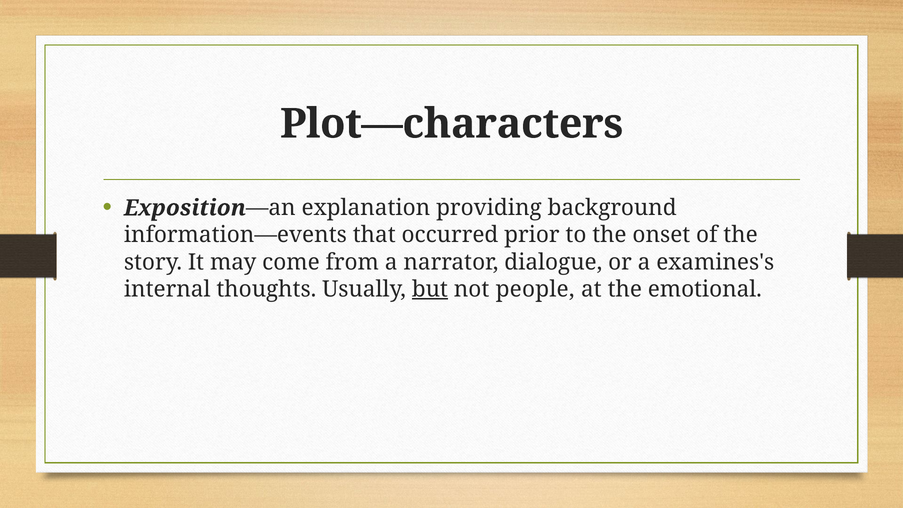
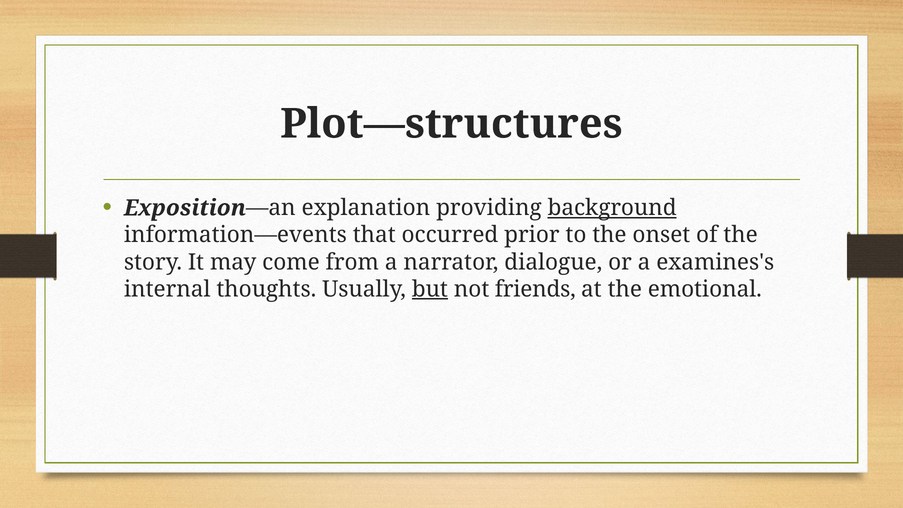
Plot—characters: Plot—characters -> Plot—structures
background underline: none -> present
people: people -> friends
